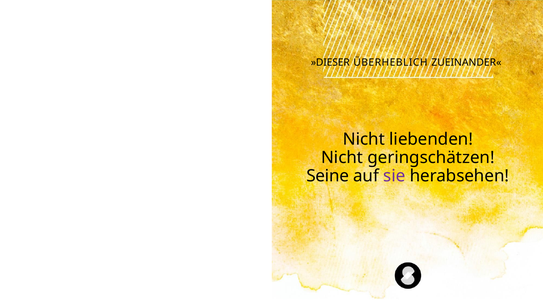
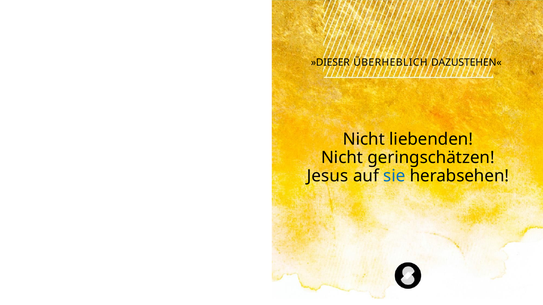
ZUEINANDER«: ZUEINANDER« -> DAZUSTEHEN«
Seine: Seine -> Jesus
sie colour: purple -> blue
